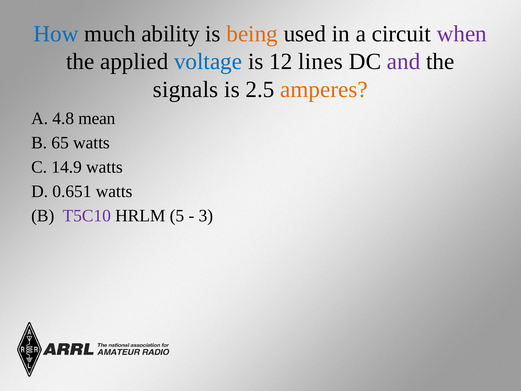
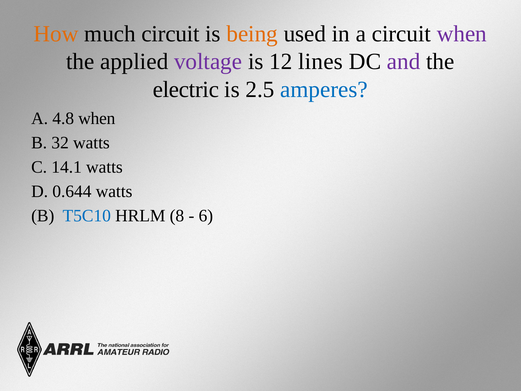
How colour: blue -> orange
much ability: ability -> circuit
voltage colour: blue -> purple
signals: signals -> electric
amperes colour: orange -> blue
4.8 mean: mean -> when
65: 65 -> 32
14.9: 14.9 -> 14.1
0.651: 0.651 -> 0.644
T5C10 colour: purple -> blue
5: 5 -> 8
3: 3 -> 6
